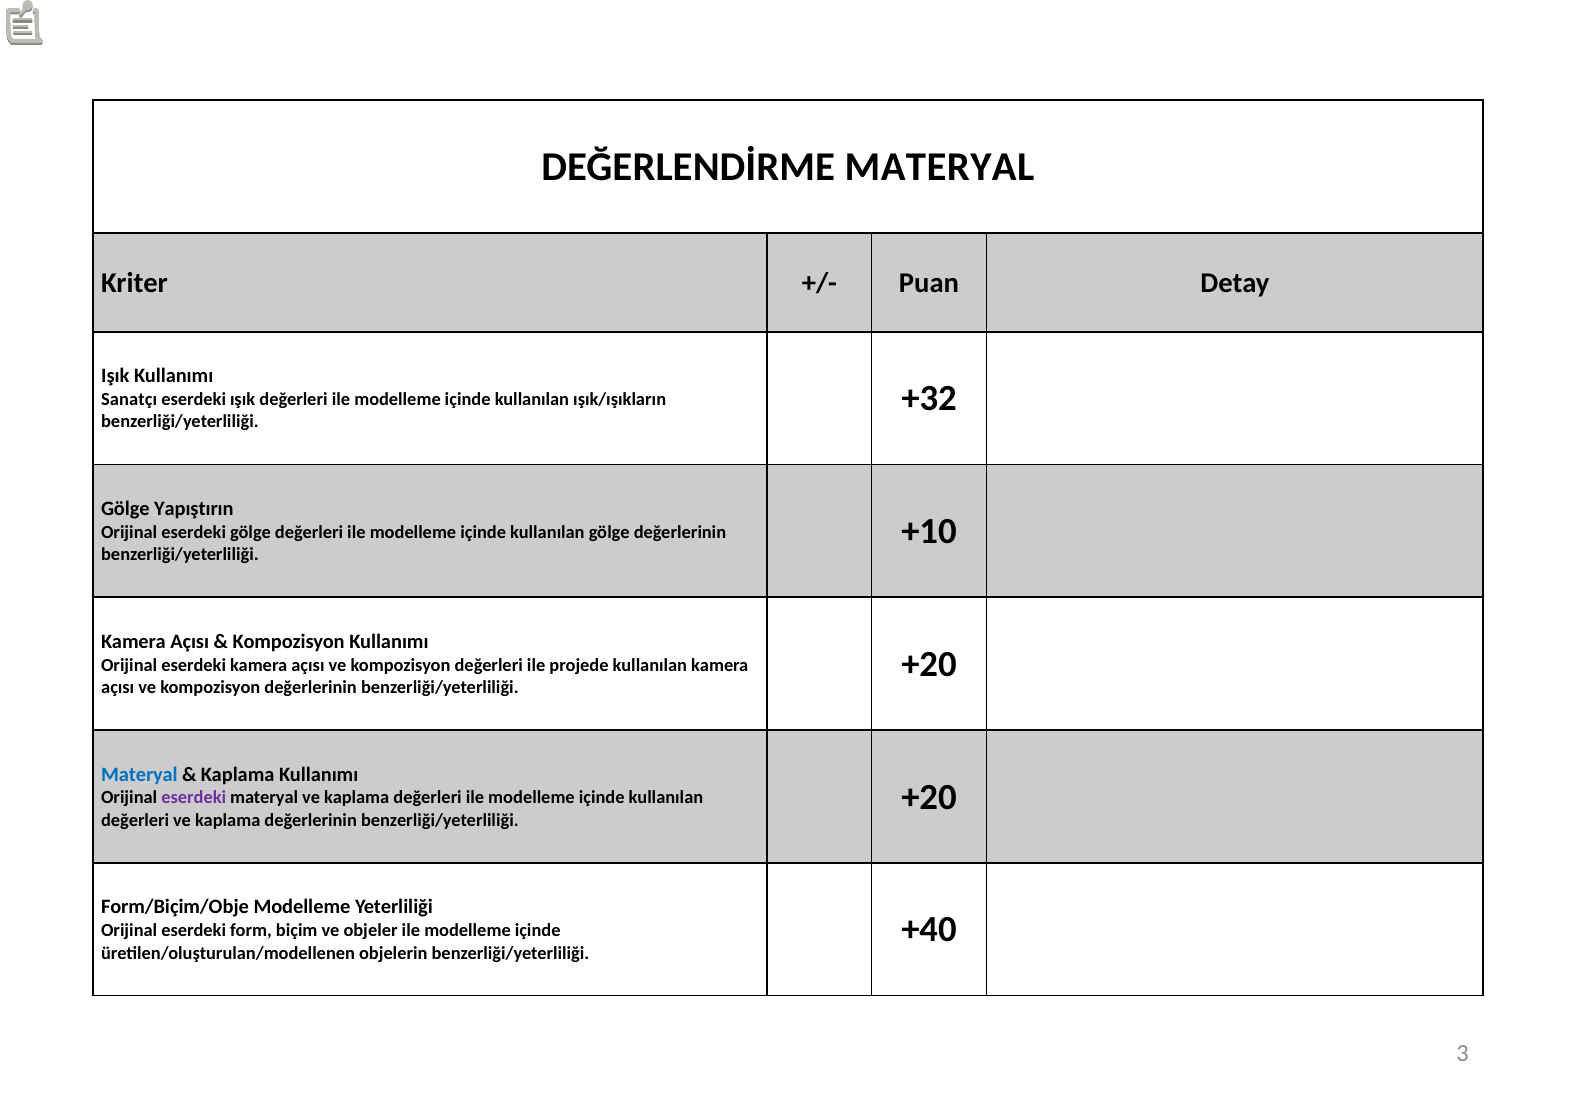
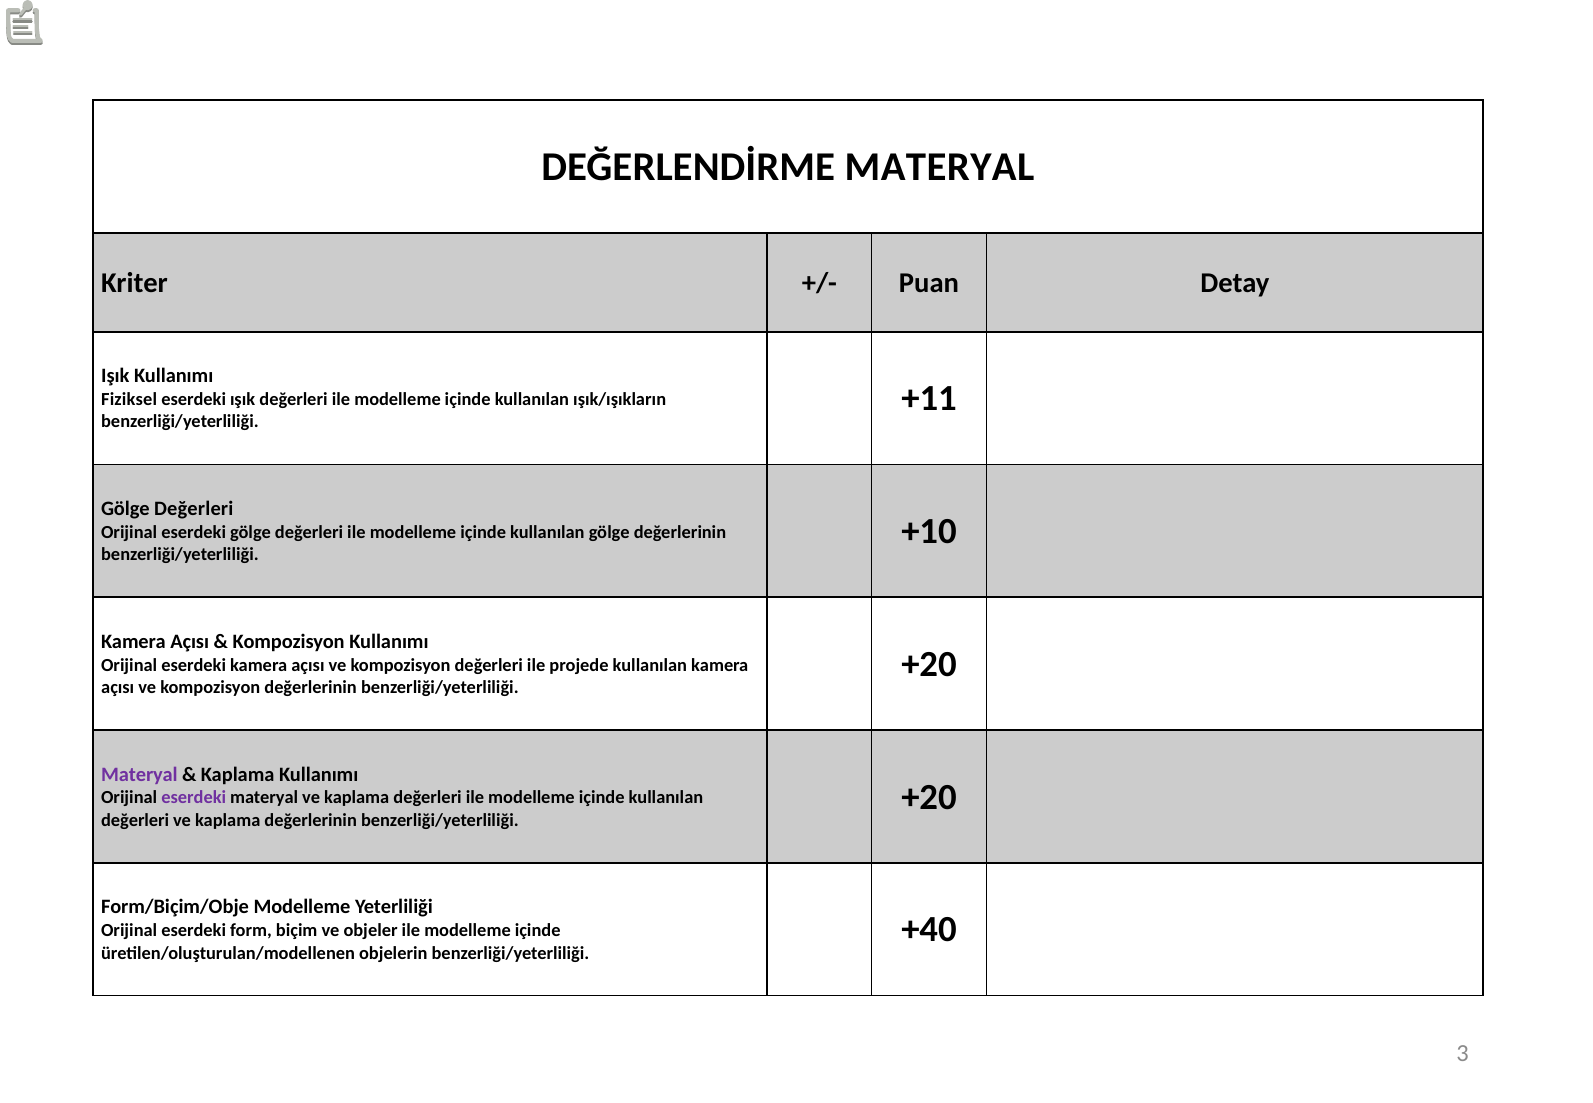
+32: +32 -> +11
Sanatçı: Sanatçı -> Fiziksel
Yapıştırın at (194, 509): Yapıştırın -> Değerleri
Materyal at (139, 774) colour: blue -> purple
